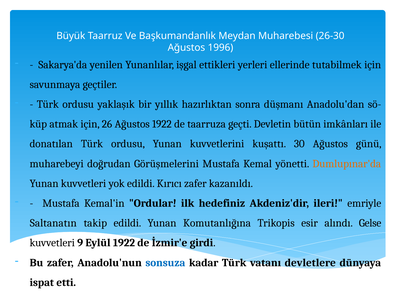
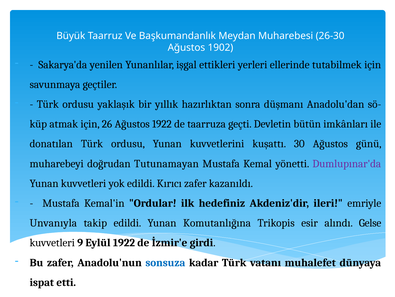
1996: 1996 -> 1902
Görüşmelerini: Görüşmelerini -> Tutunamayan
Dumlupınar'da colour: orange -> purple
Saltanatın: Saltanatın -> Unvanıyla
devletlere: devletlere -> muhalefet
